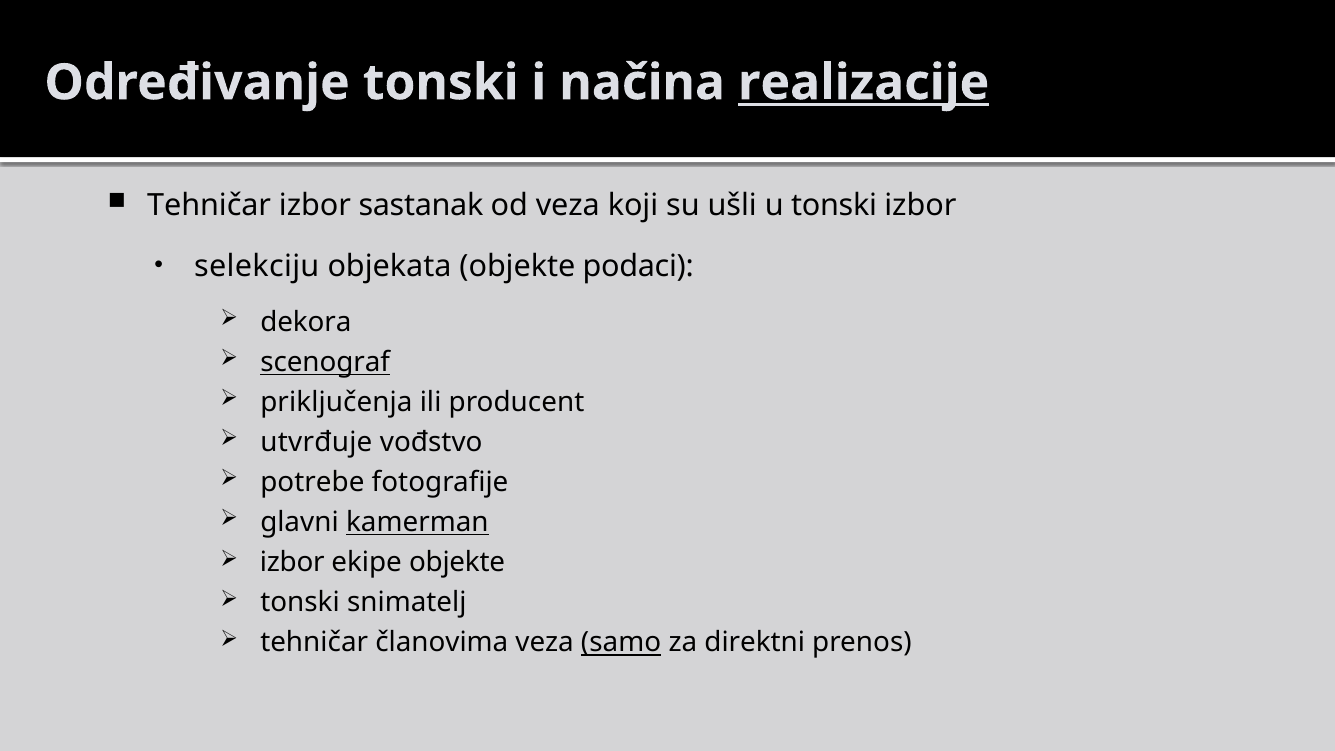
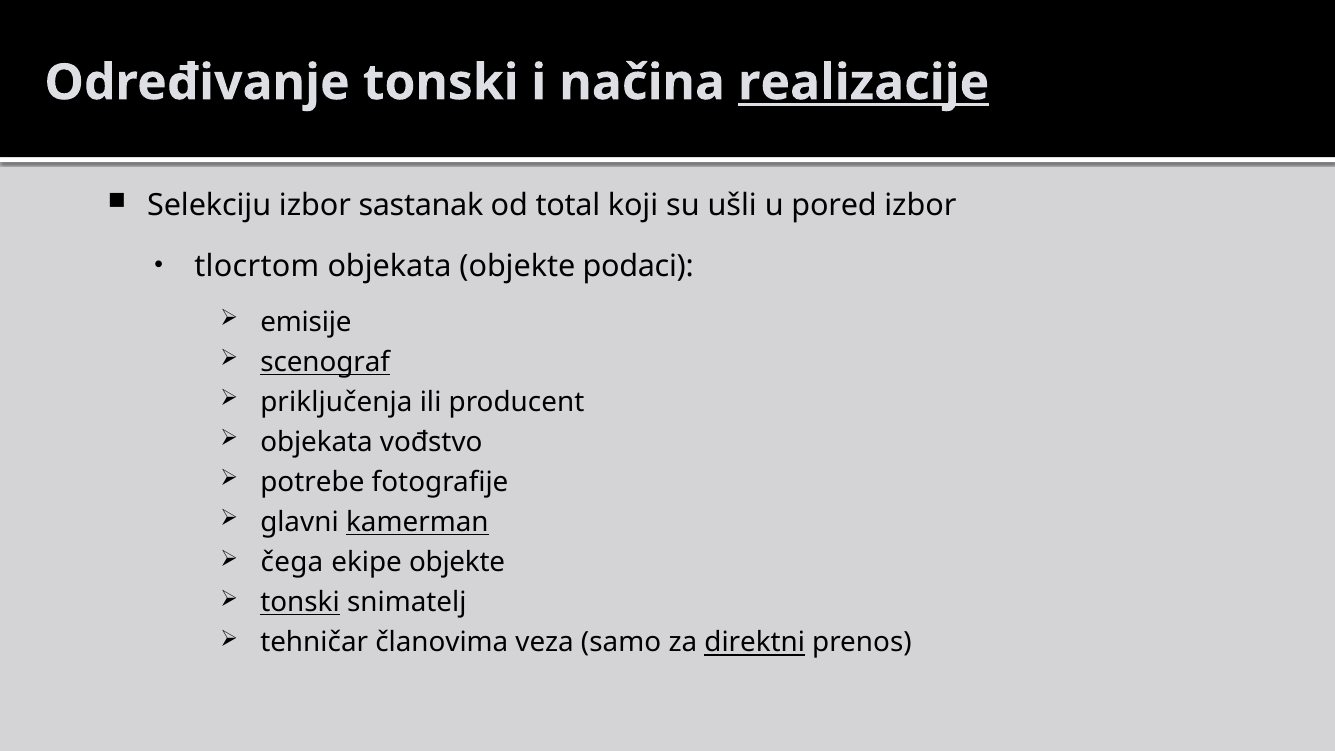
Tehničar at (209, 206): Tehničar -> Selekciju
od veza: veza -> total
u tonski: tonski -> pored
selekciju: selekciju -> tlocrtom
dekora: dekora -> emisije
utvrđuje at (316, 442): utvrđuje -> objekata
izbor at (292, 563): izbor -> čega
tonski at (300, 603) underline: none -> present
samo underline: present -> none
direktni underline: none -> present
